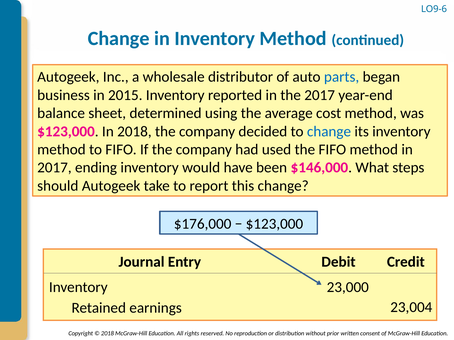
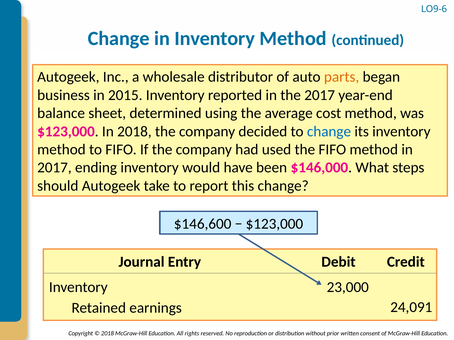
parts colour: blue -> orange
$176,000: $176,000 -> $146,600
23,004: 23,004 -> 24,091
